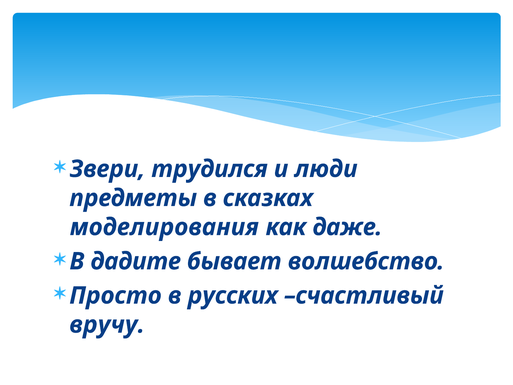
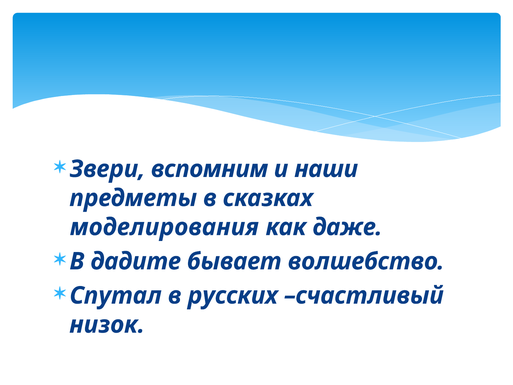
трудился: трудился -> вспомним
люди: люди -> наши
Просто: Просто -> Спутал
вручу: вручу -> низок
